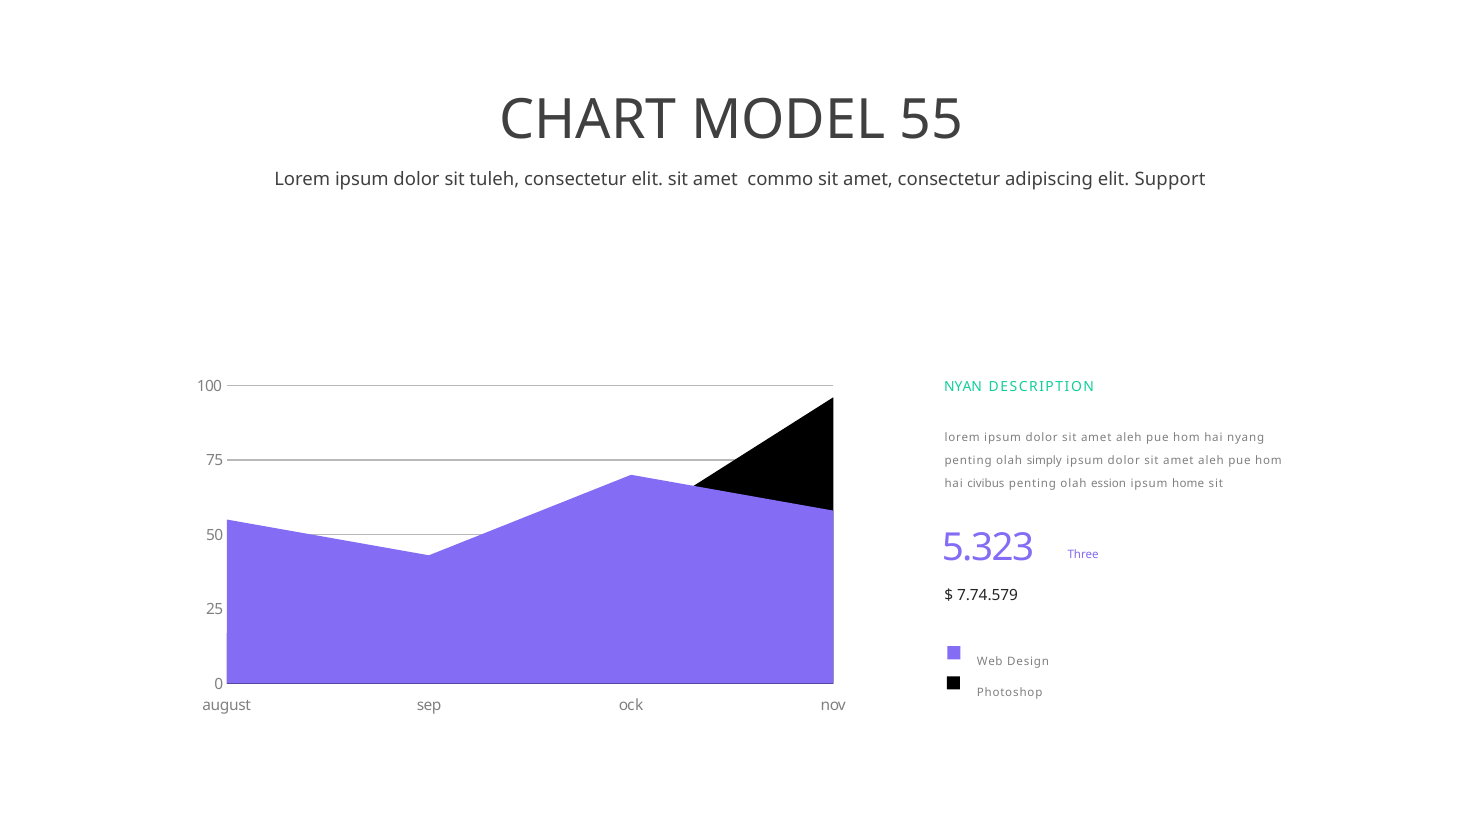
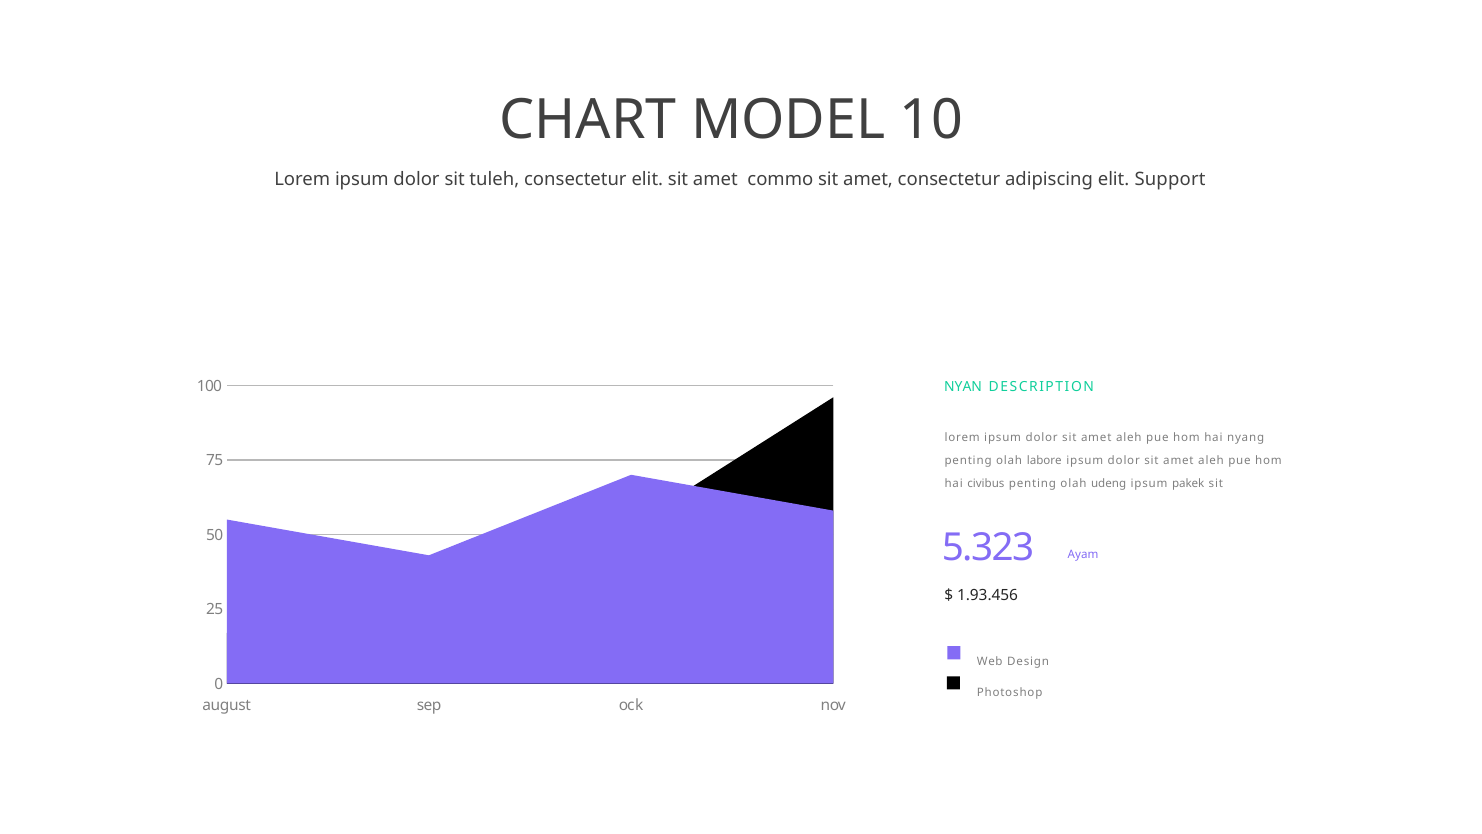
55: 55 -> 10
simply: simply -> labore
ession: ession -> udeng
home: home -> pakek
Three: Three -> Ayam
7.74.579: 7.74.579 -> 1.93.456
